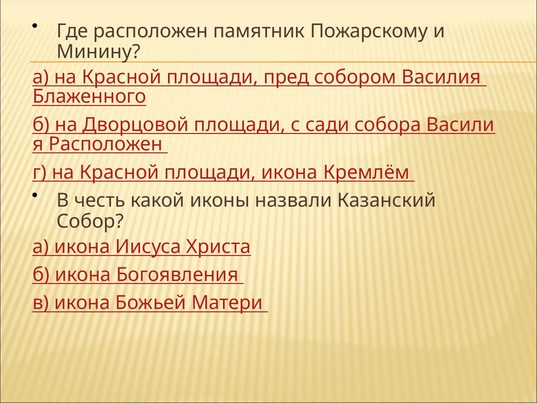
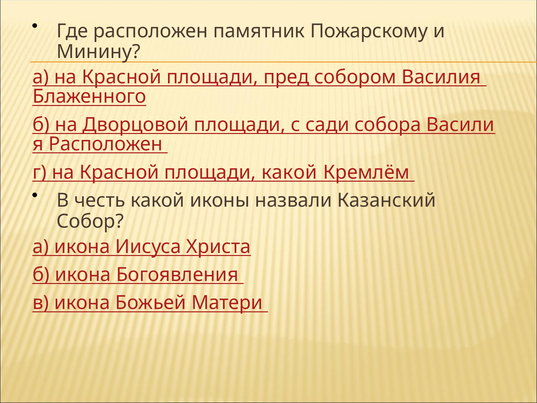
площади икона: икона -> какой
